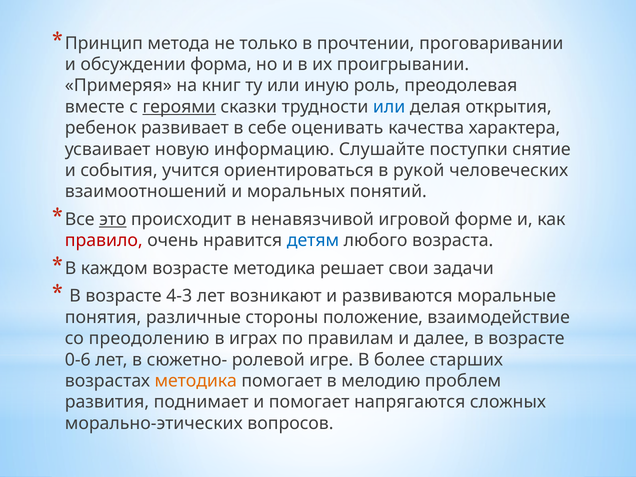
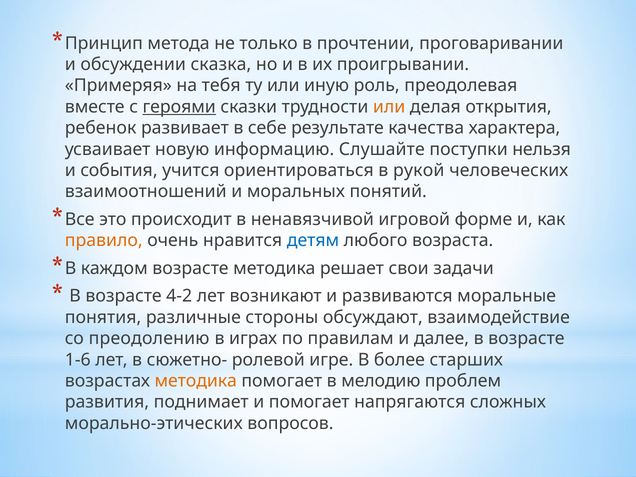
форма: форма -> сказка
книг: книг -> тебя
или at (389, 107) colour: blue -> orange
оценивать: оценивать -> результате
снятие: снятие -> нельзя
это underline: present -> none
правило colour: red -> orange
4-3: 4-3 -> 4-2
положение: положение -> обсуждают
0-6: 0-6 -> 1-6
